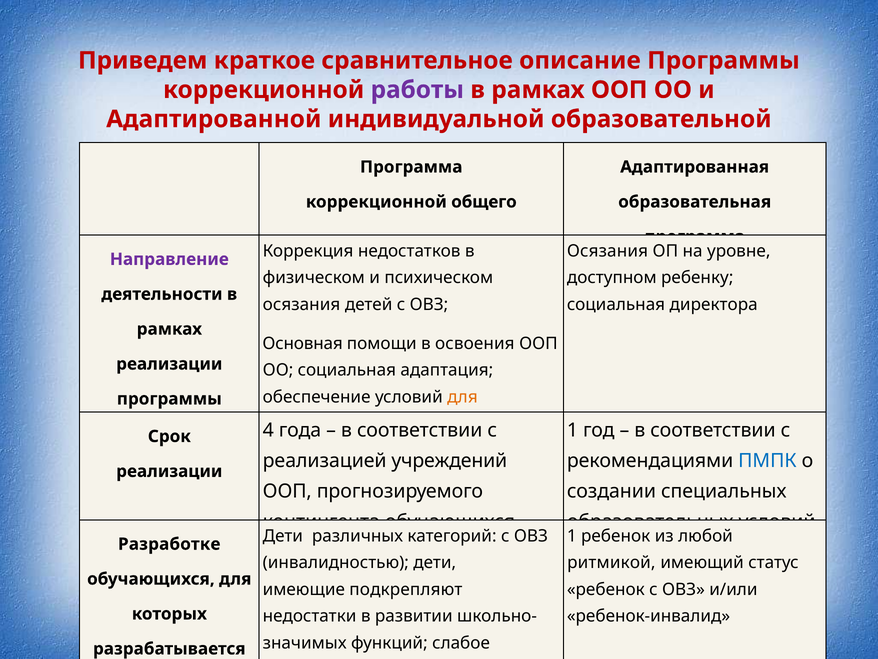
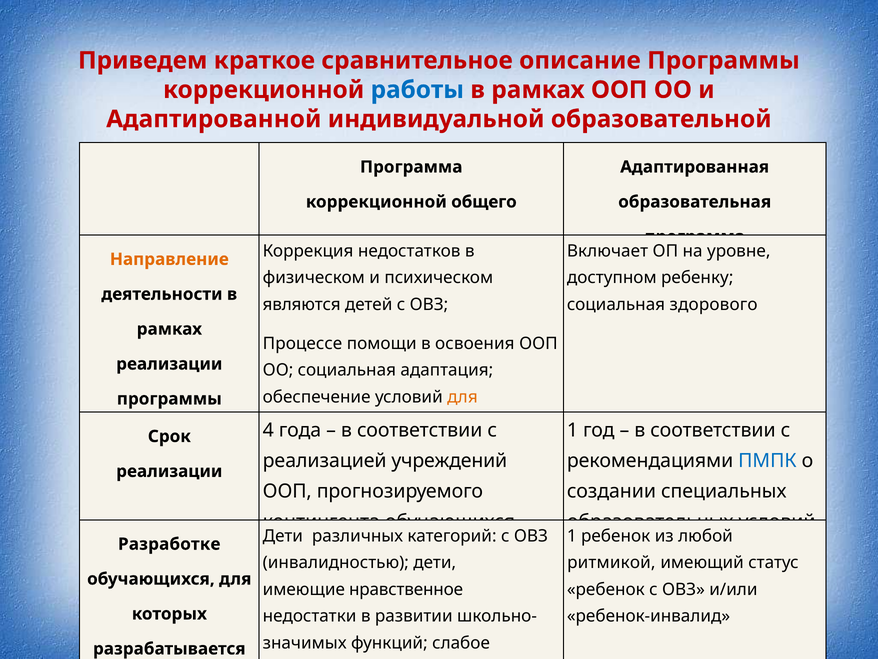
работы colour: purple -> blue
Осязания at (607, 251): Осязания -> Включает
Направление colour: purple -> orange
осязания at (302, 304): осязания -> являются
директора: директора -> здорового
Основная: Основная -> Процессе
подкрепляют: подкрепляют -> нравственное
